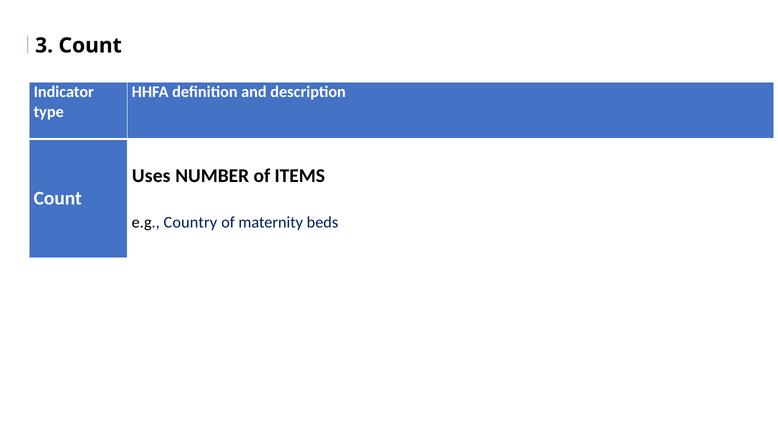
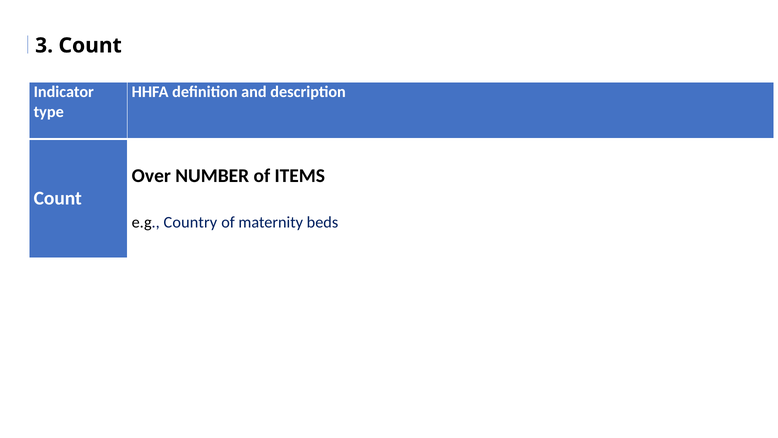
Uses: Uses -> Over
